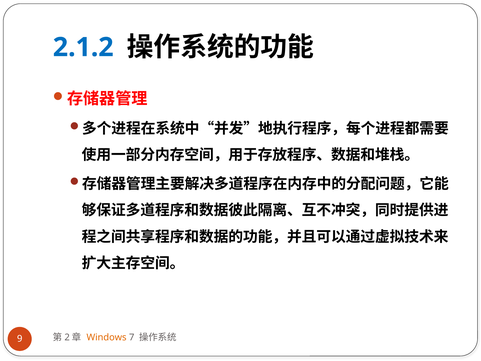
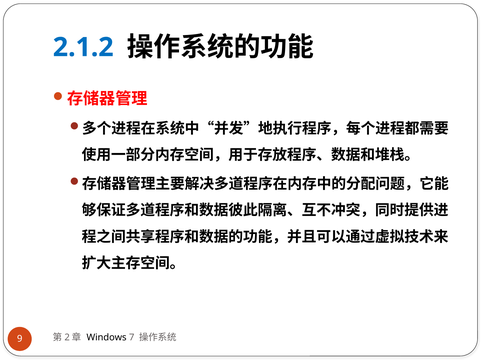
Windows colour: orange -> black
